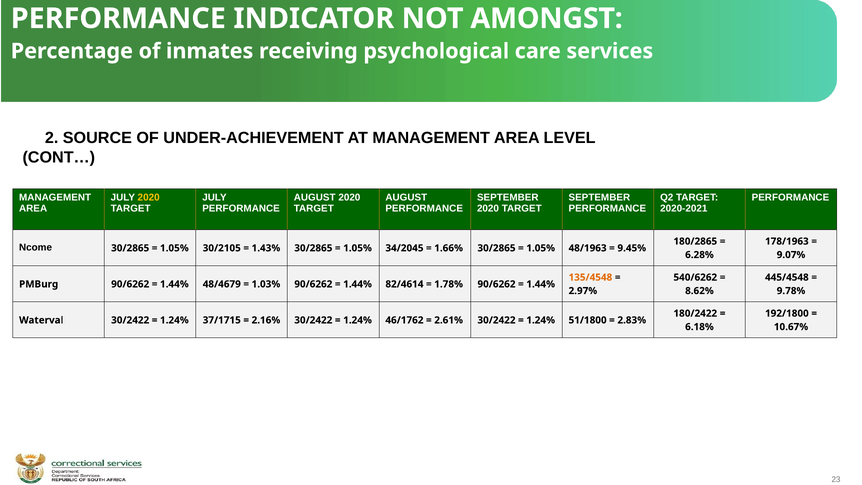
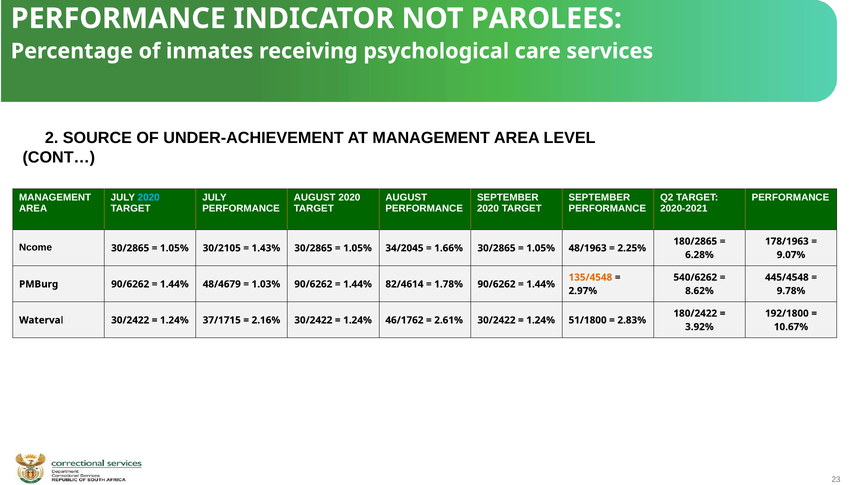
AMONGST: AMONGST -> PAROLEES
2020 at (149, 197) colour: yellow -> light blue
9.45%: 9.45% -> 2.25%
6.18%: 6.18% -> 3.92%
